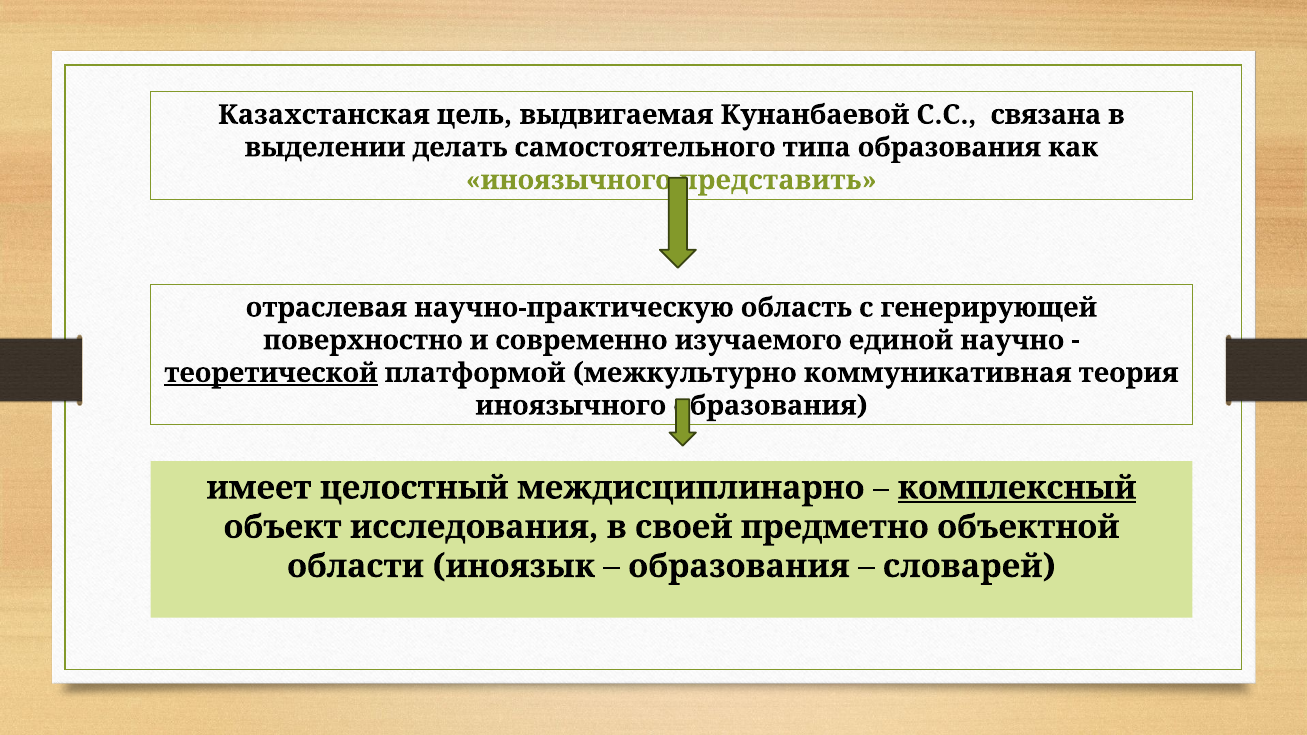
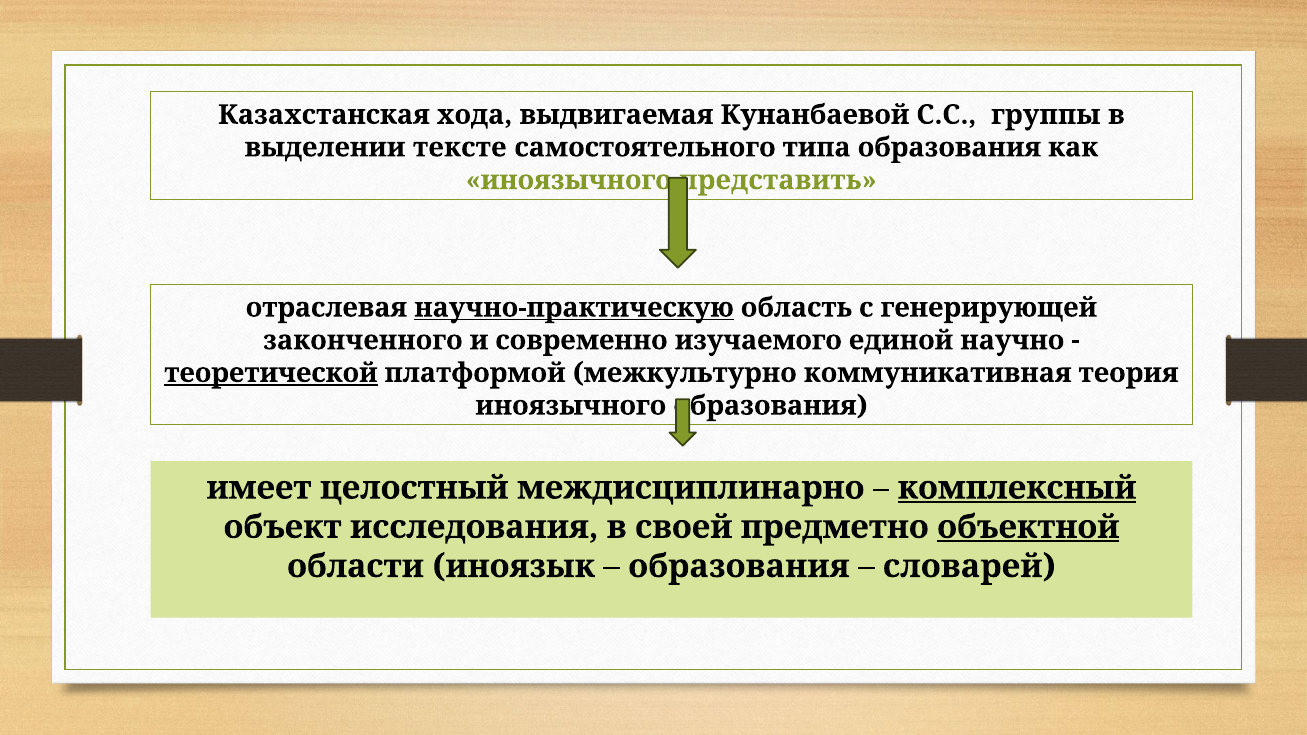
цель: цель -> хода
связана: связана -> группы
делать: делать -> тексте
научно-практическую underline: none -> present
поверхностно: поверхностно -> законченного
объектной underline: none -> present
